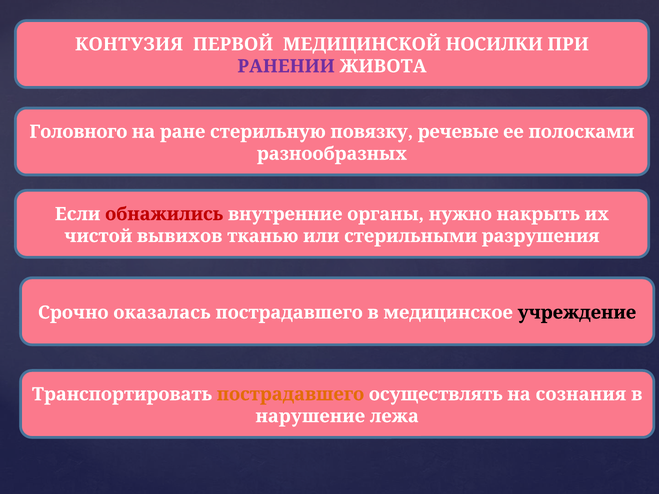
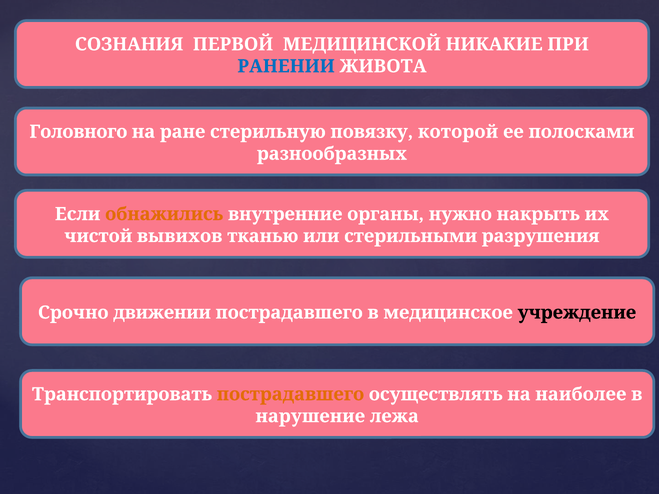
КОНТУЗИЯ: КОНТУЗИЯ -> СОЗНАНИЯ
НОСИЛКИ: НОСИЛКИ -> НИКАКИЕ
РАНЕНИИ colour: purple -> blue
речевые: речевые -> которой
обнажились colour: red -> orange
оказалась: оказалась -> движении
сознания: сознания -> наиболее
